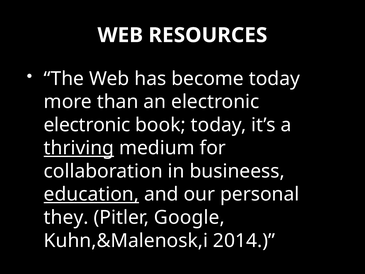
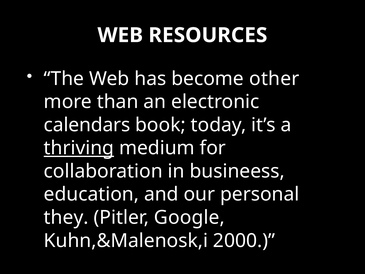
become today: today -> other
electronic at (87, 125): electronic -> calendars
education underline: present -> none
2014: 2014 -> 2000
